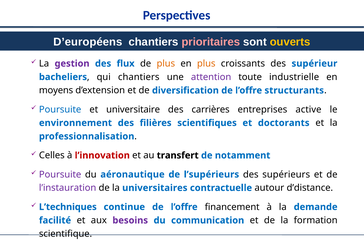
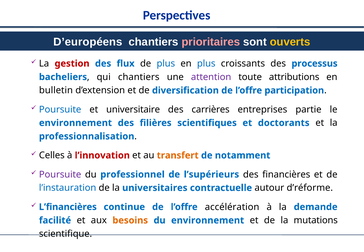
gestion colour: purple -> red
plus at (166, 64) colour: orange -> blue
plus at (206, 64) colour: orange -> blue
supérieur: supérieur -> processus
industrielle: industrielle -> attributions
moyens: moyens -> bulletin
structurants: structurants -> participation
active: active -> partie
transfert colour: black -> orange
aéronautique: aéronautique -> professionnel
supérieurs: supérieurs -> financières
l’instauration colour: purple -> blue
d’distance: d’distance -> d’réforme
L’techniques: L’techniques -> L’financières
financement: financement -> accélération
besoins colour: purple -> orange
du communication: communication -> environnement
formation: formation -> mutations
